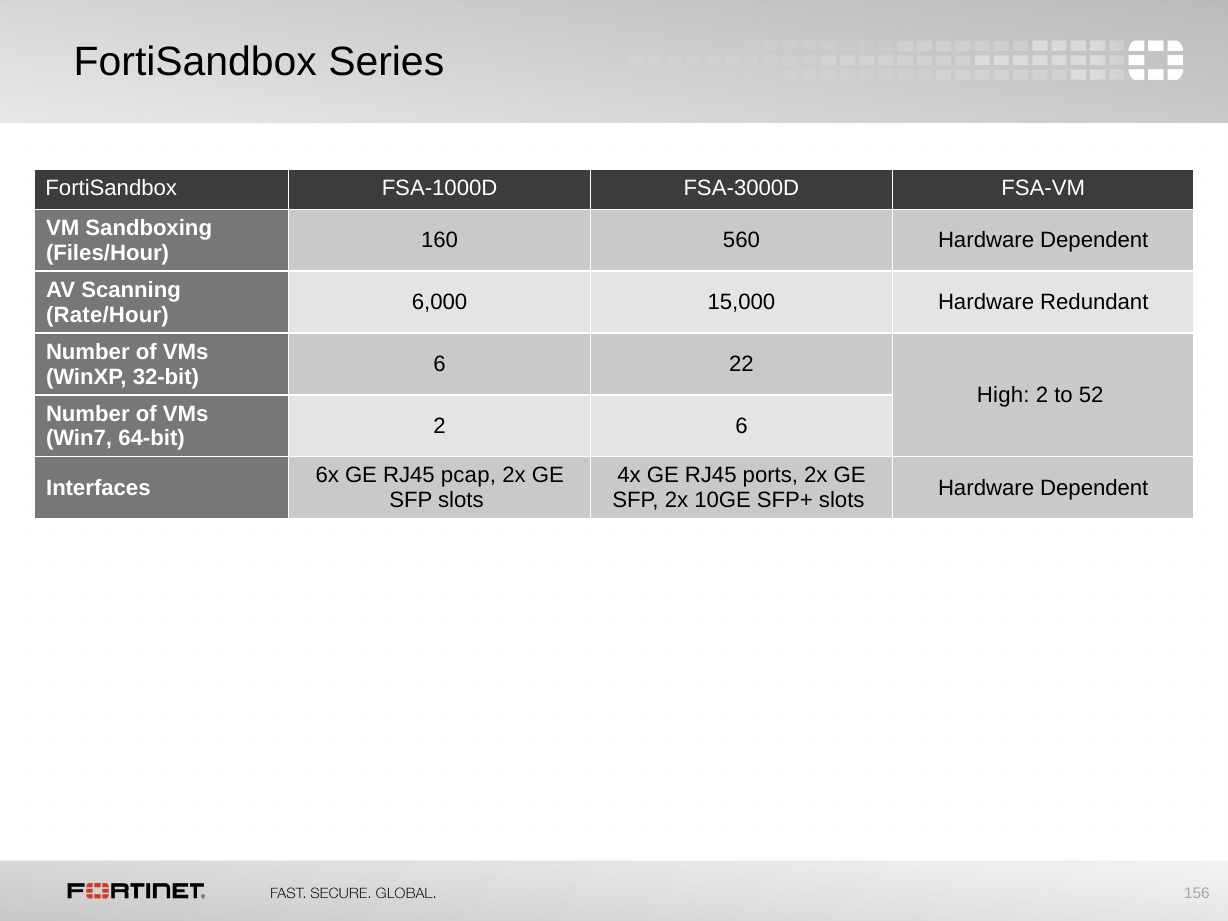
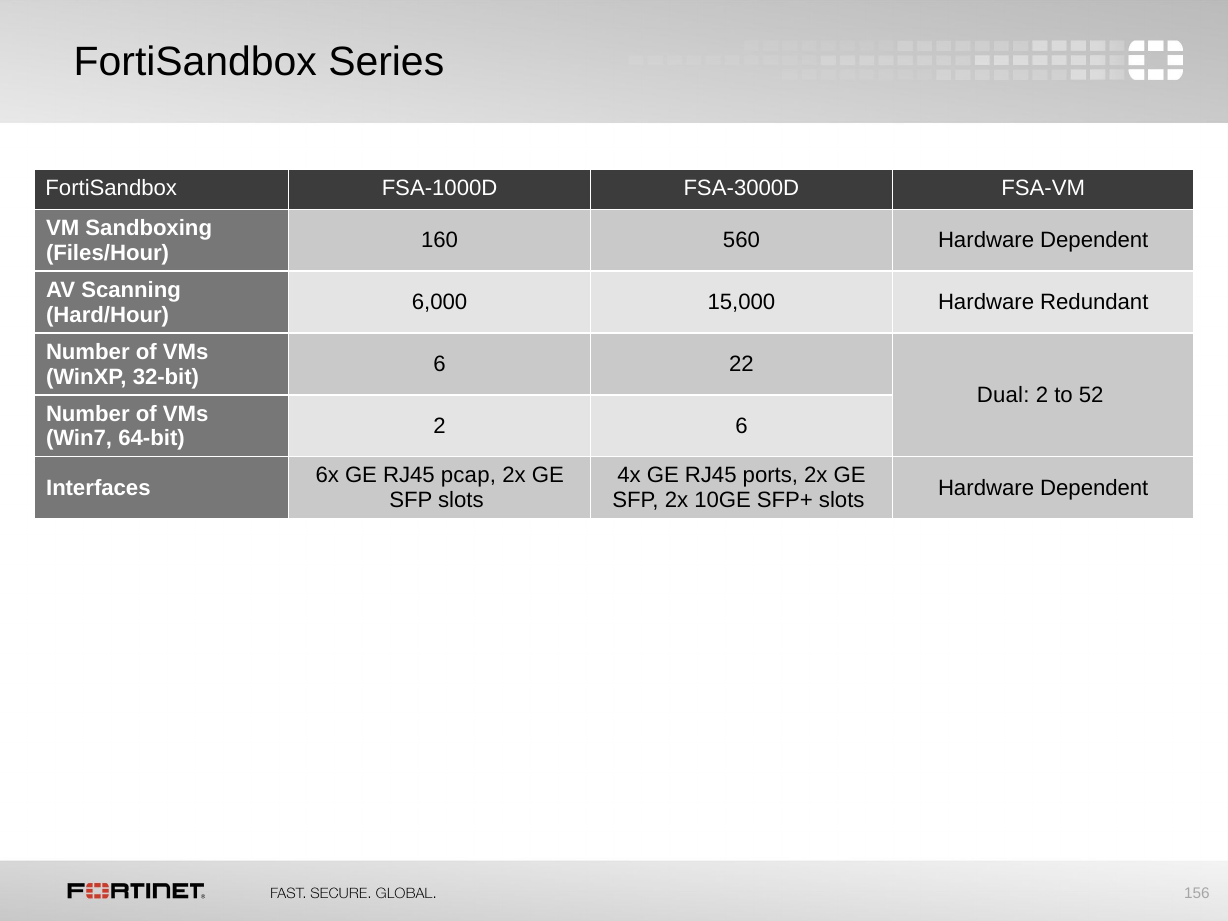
Rate/Hour: Rate/Hour -> Hard/Hour
High: High -> Dual
